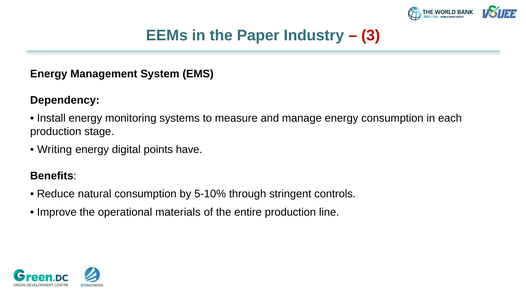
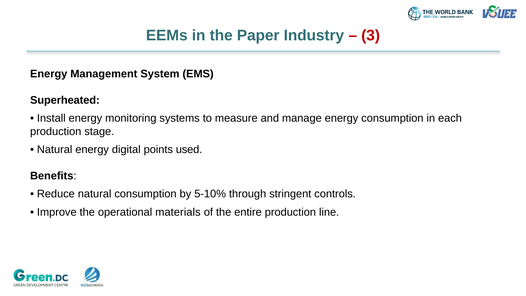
Dependency: Dependency -> Superheated
Writing at (55, 150): Writing -> Natural
have: have -> used
